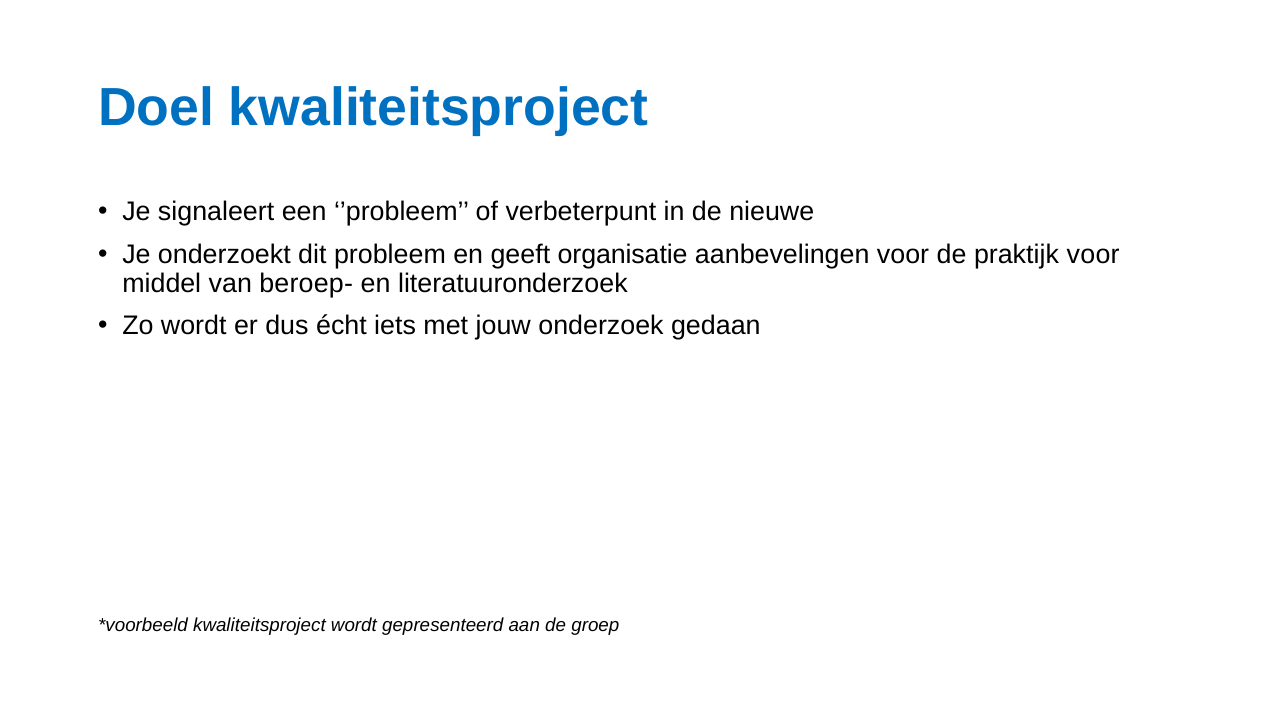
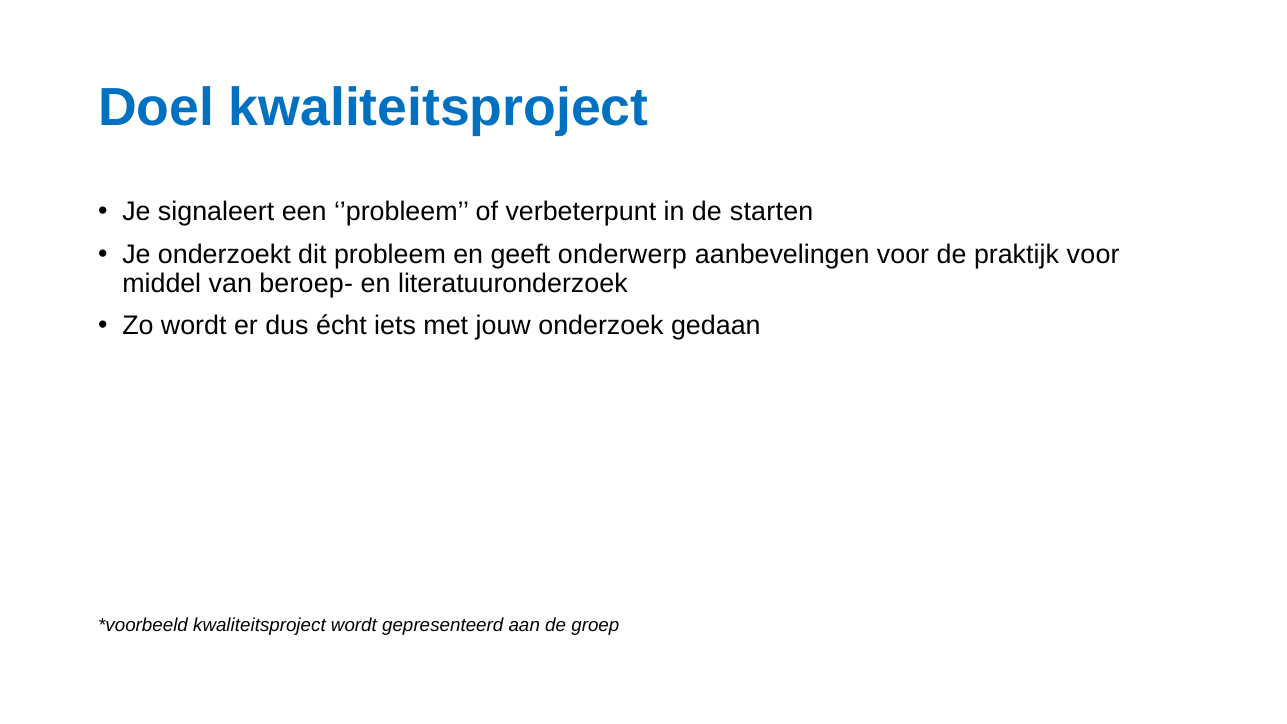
nieuwe: nieuwe -> starten
organisatie: organisatie -> onderwerp
